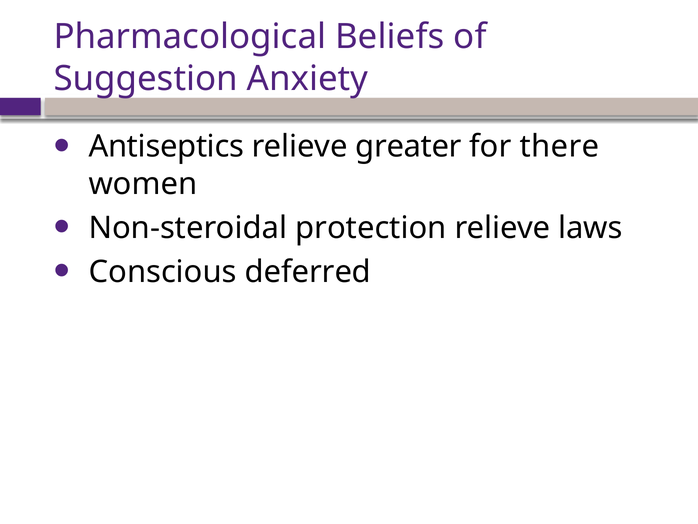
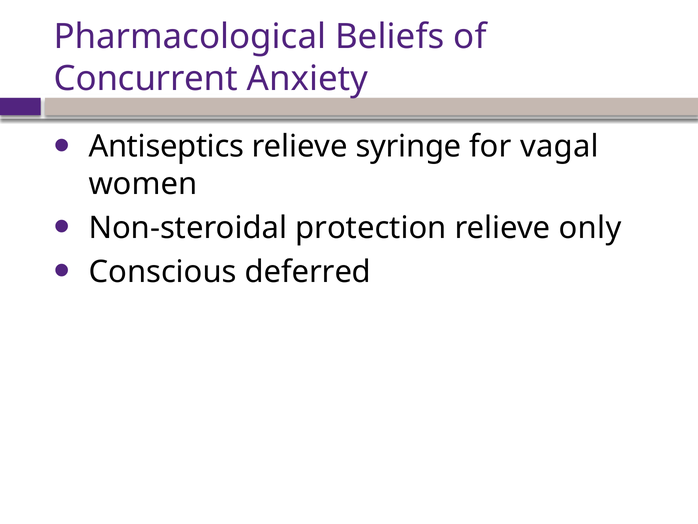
Suggestion: Suggestion -> Concurrent
greater: greater -> syringe
there: there -> vagal
laws: laws -> only
